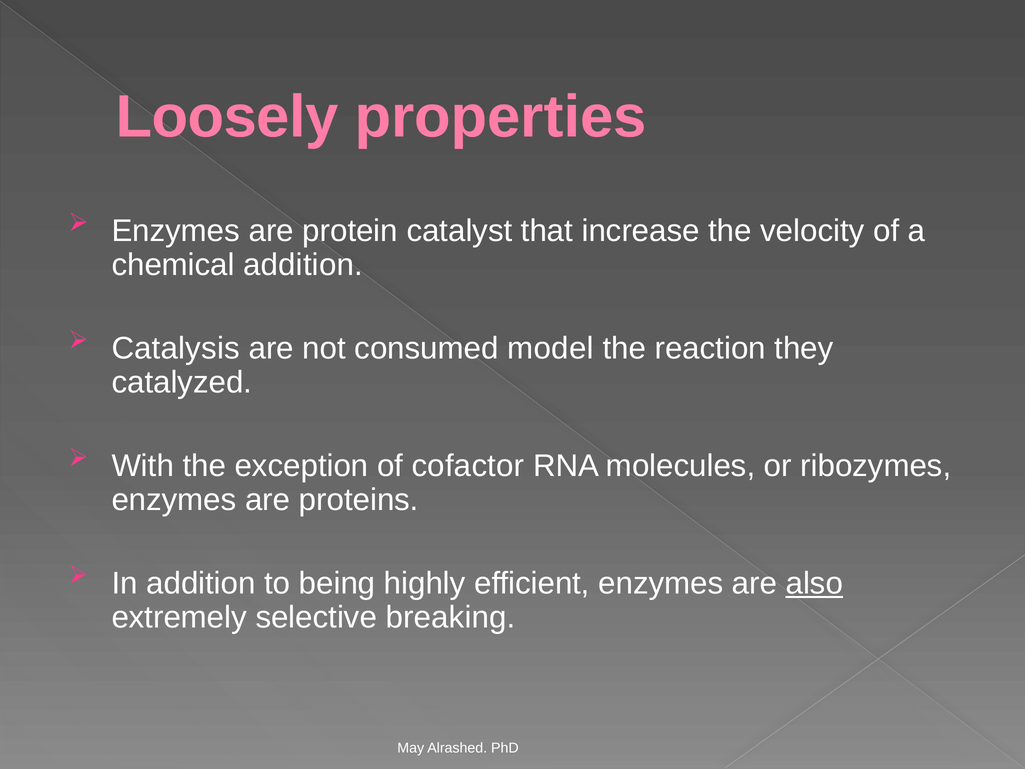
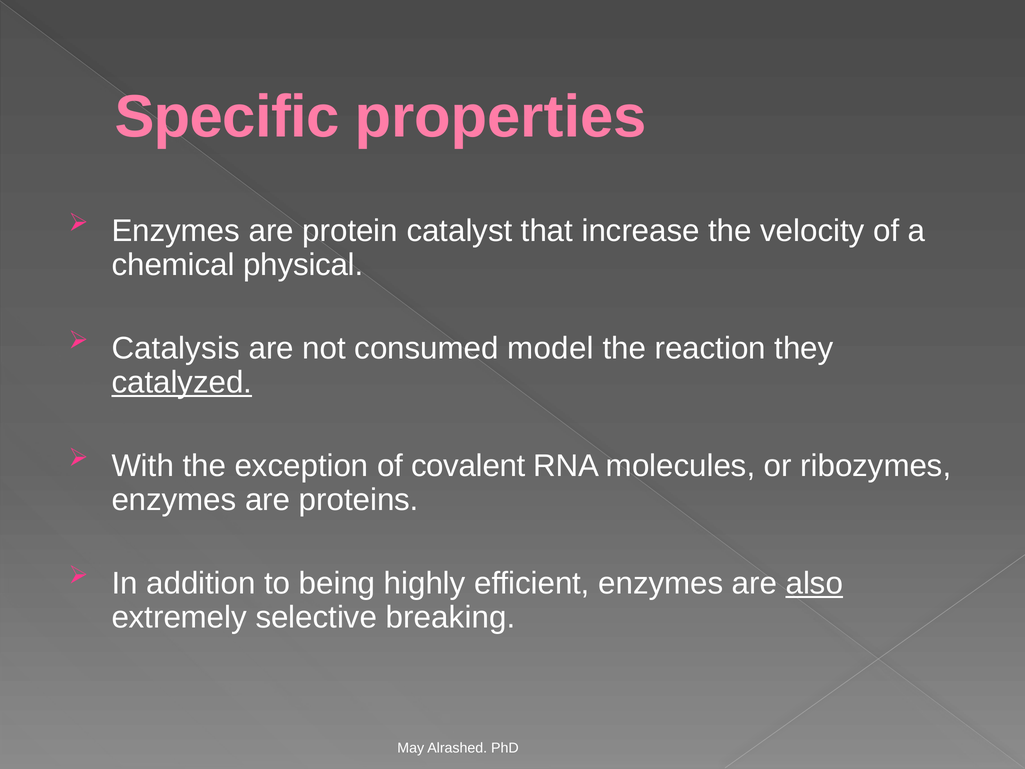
Loosely: Loosely -> Specific
chemical addition: addition -> physical
catalyzed underline: none -> present
cofactor: cofactor -> covalent
